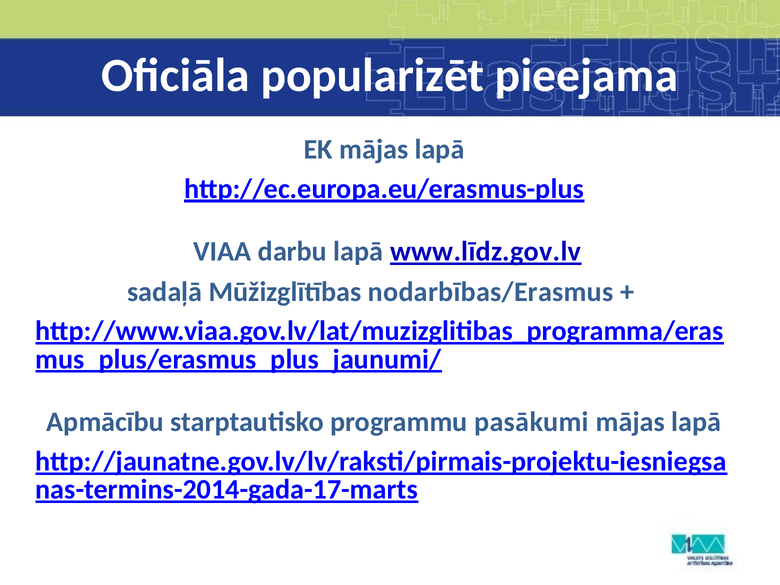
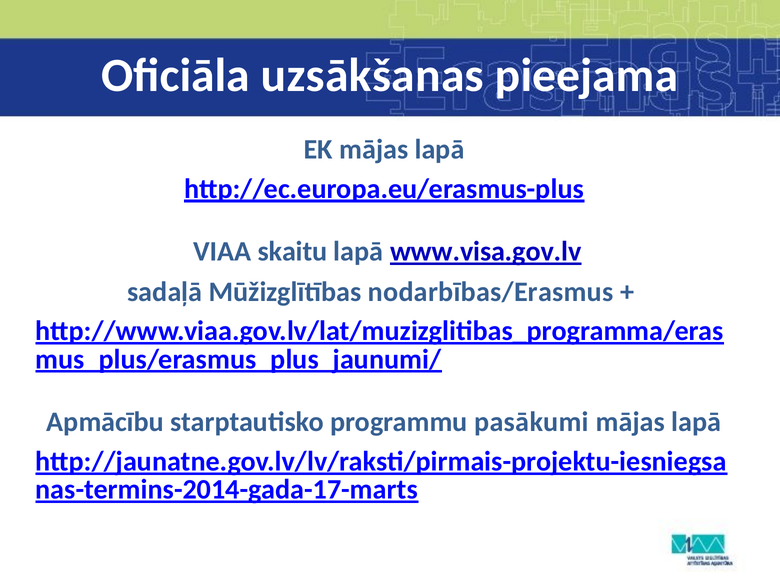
popularizēt: popularizēt -> uzsākšanas
darbu: darbu -> skaitu
www.līdz.gov.lv: www.līdz.gov.lv -> www.visa.gov.lv
